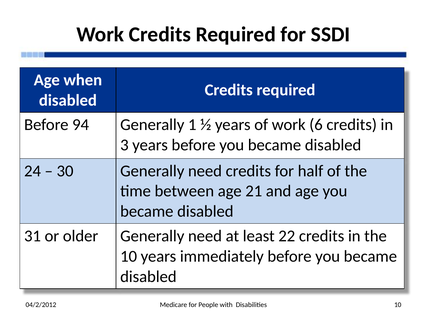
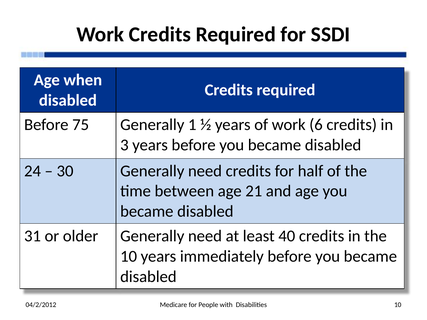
94: 94 -> 75
22: 22 -> 40
